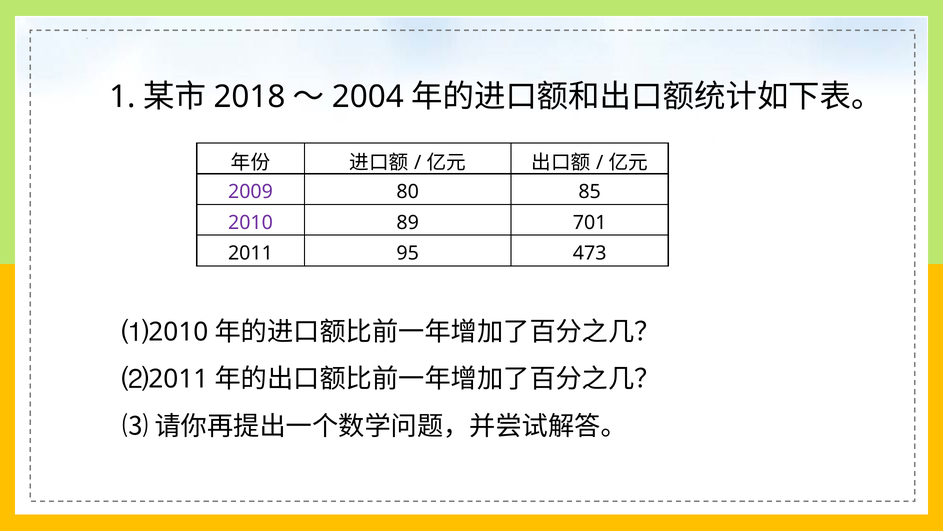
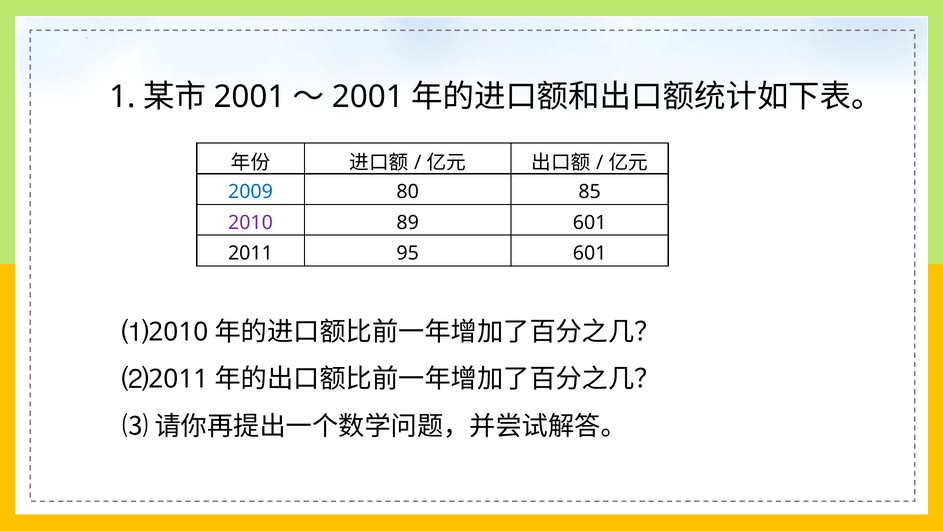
2018 at (249, 97): 2018 -> 2001
2004 at (368, 97): 2004 -> 2001
2009 colour: purple -> blue
89 701: 701 -> 601
95 473: 473 -> 601
